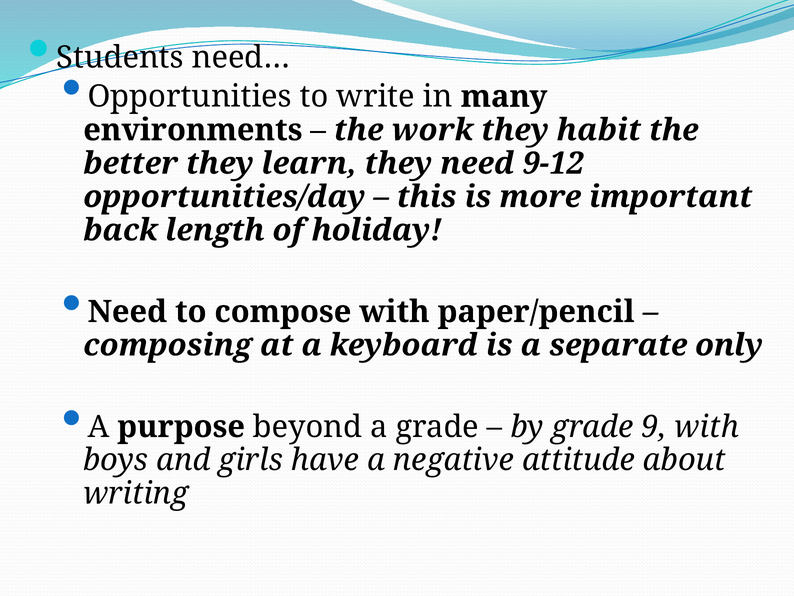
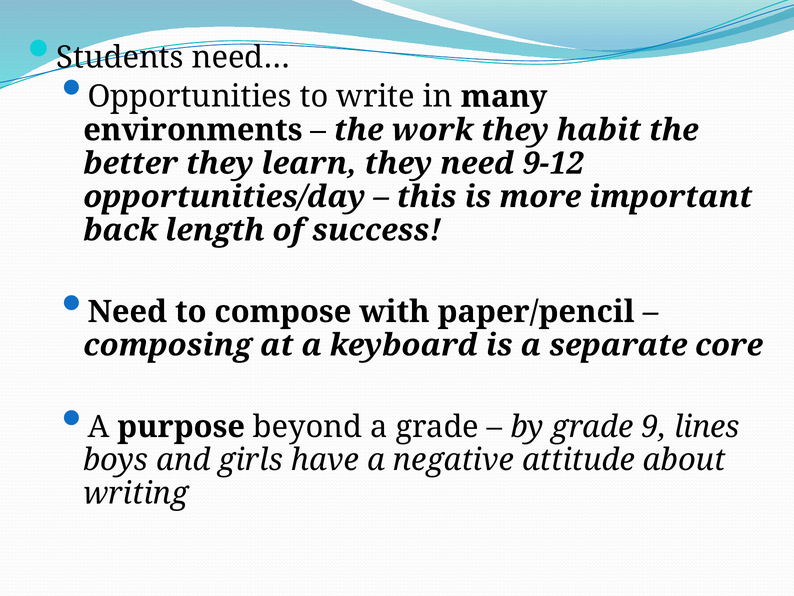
holiday: holiday -> success
only: only -> core
9 with: with -> lines
